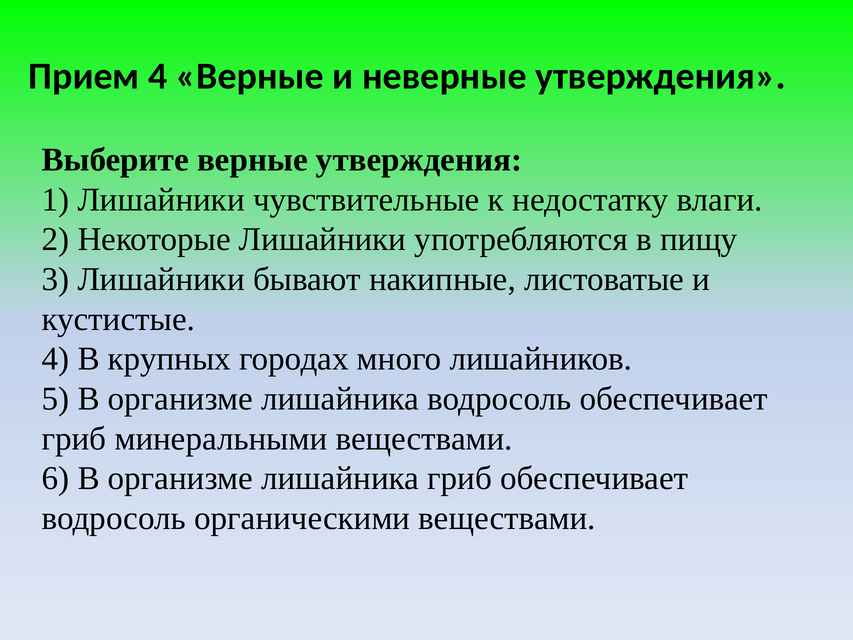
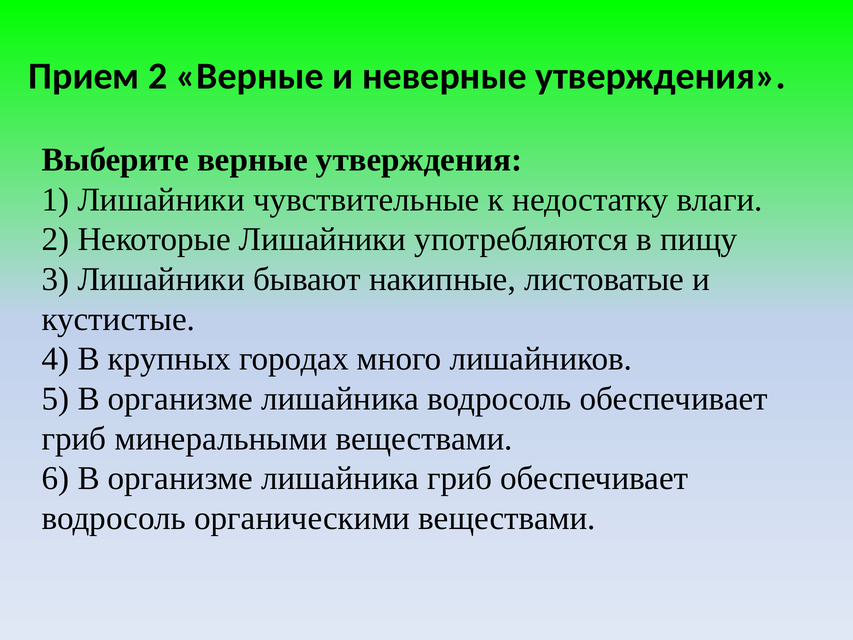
Прием 4: 4 -> 2
